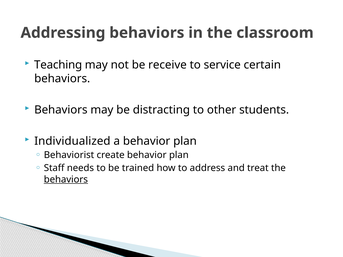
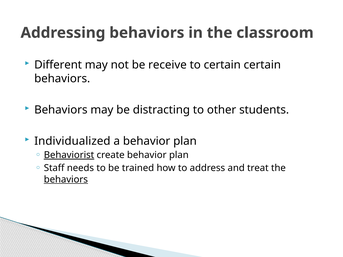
Teaching: Teaching -> Different
to service: service -> certain
Behaviorist underline: none -> present
